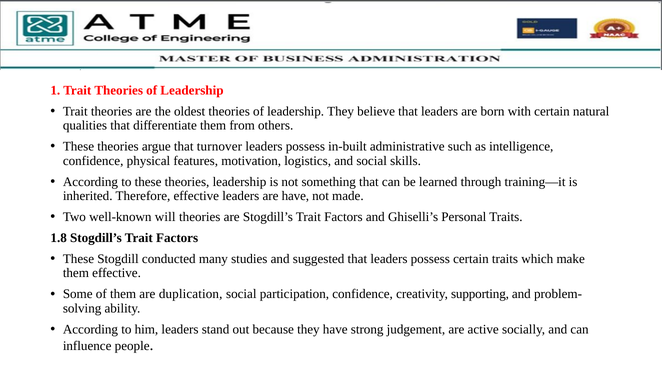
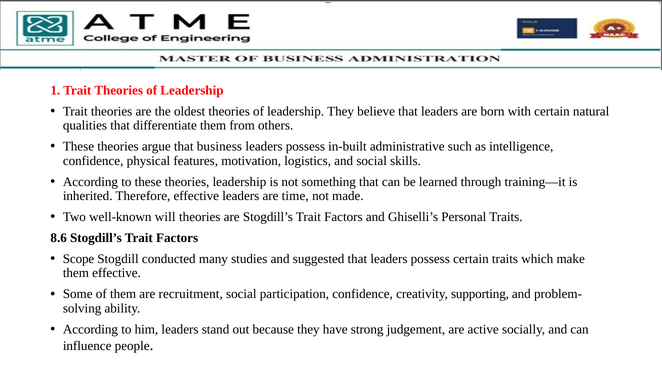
turnover: turnover -> business
are have: have -> time
1.8: 1.8 -> 8.6
These at (78, 259): These -> Scope
duplication: duplication -> recruitment
